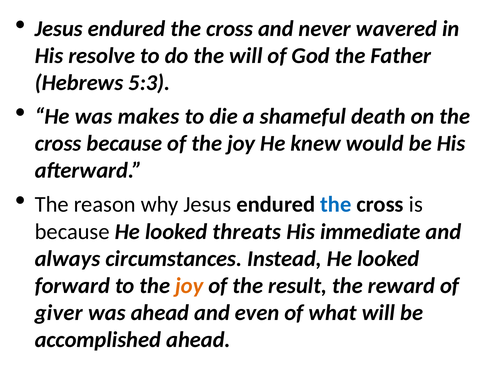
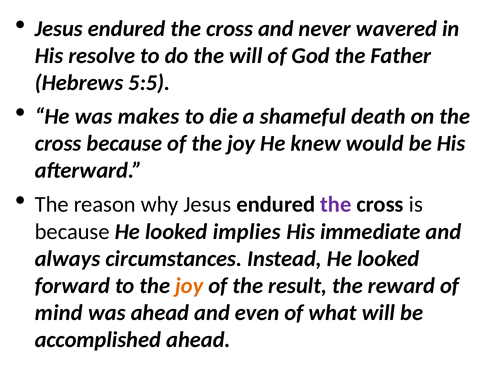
5:3: 5:3 -> 5:5
the at (336, 204) colour: blue -> purple
threats: threats -> implies
giver: giver -> mind
